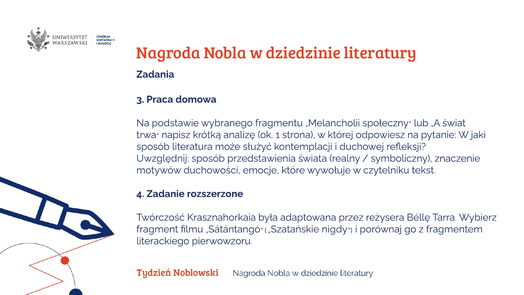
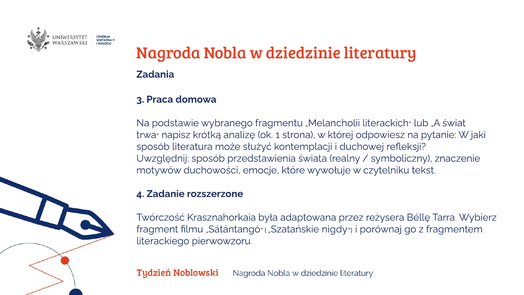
społeczny: społeczny -> literackich
